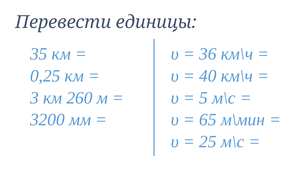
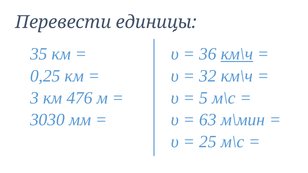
км\ч at (237, 54) underline: none -> present
40: 40 -> 32
260: 260 -> 476
3200: 3200 -> 3030
65: 65 -> 63
